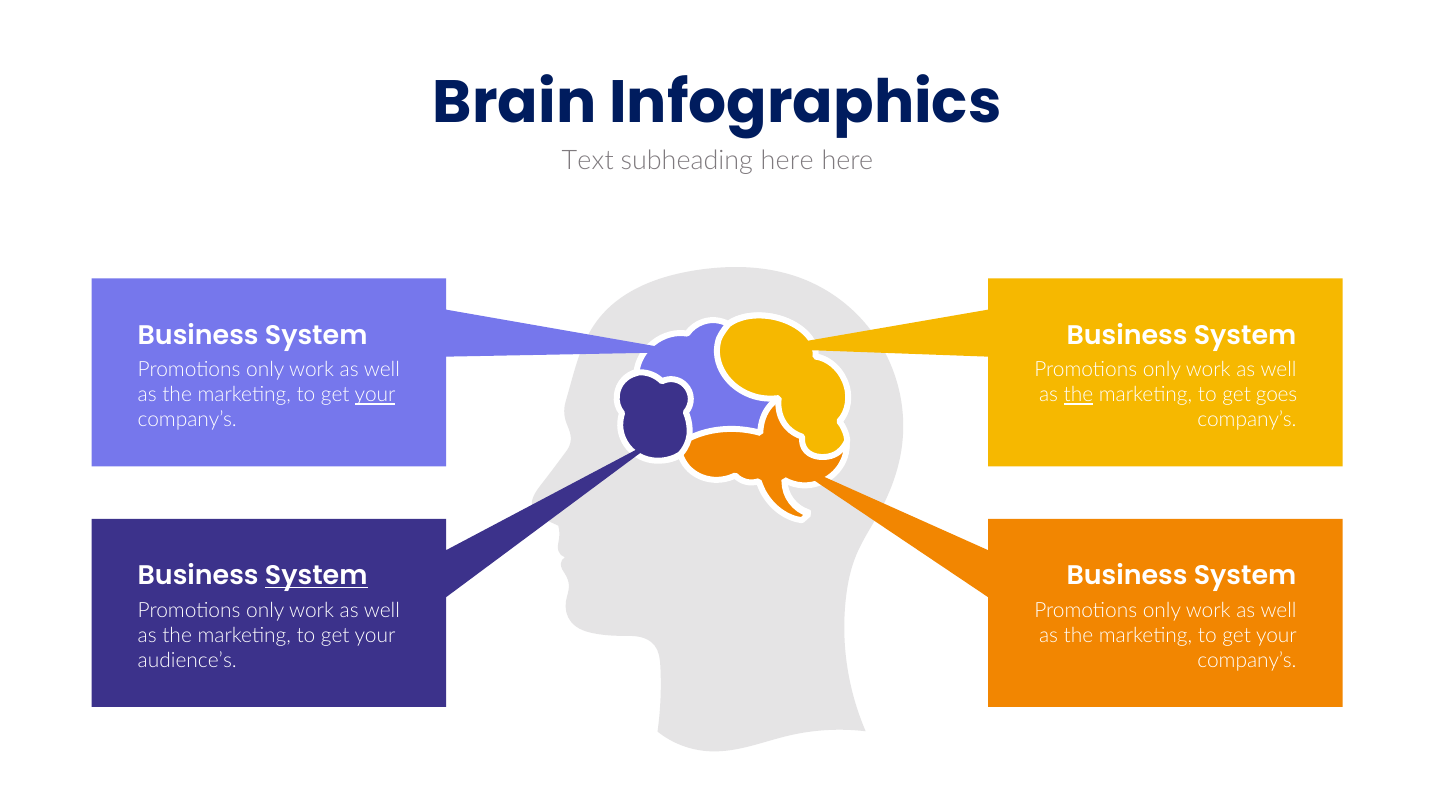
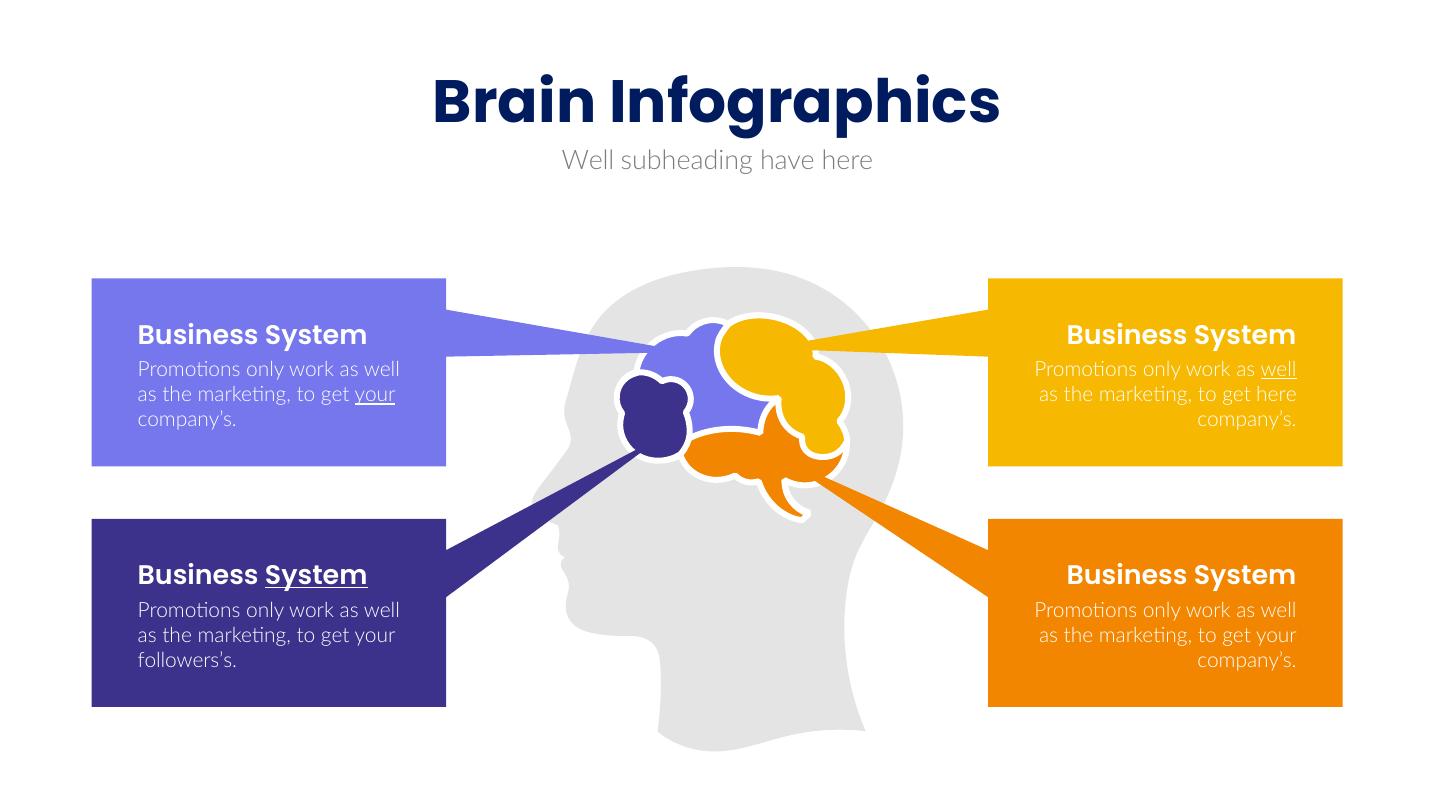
Text at (588, 161): Text -> Well
subheading here: here -> have
well at (1279, 370) underline: none -> present
the at (1079, 395) underline: present -> none
get goes: goes -> here
audience’s: audience’s -> followers’s
